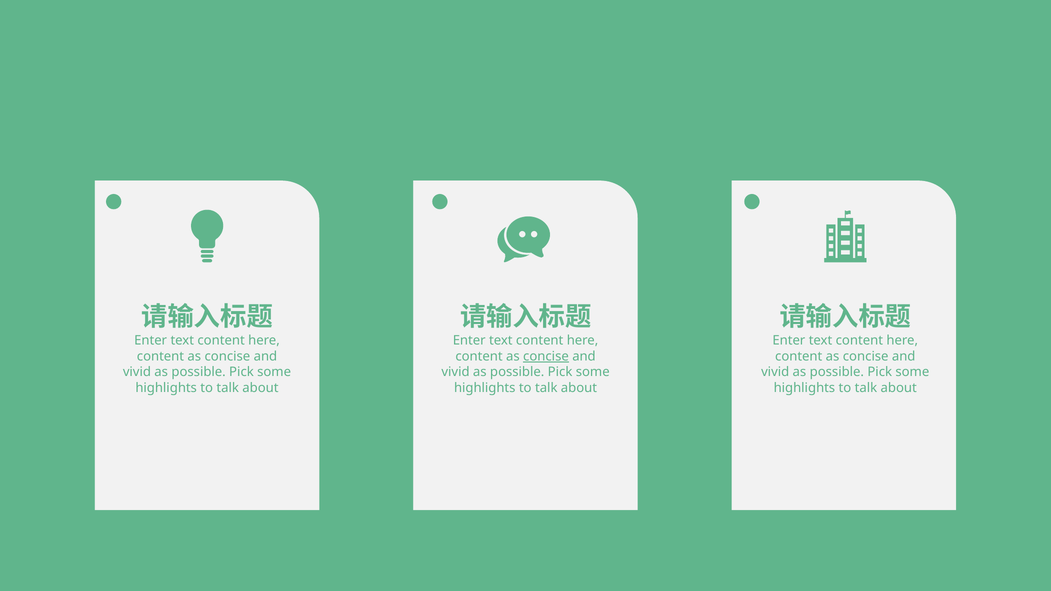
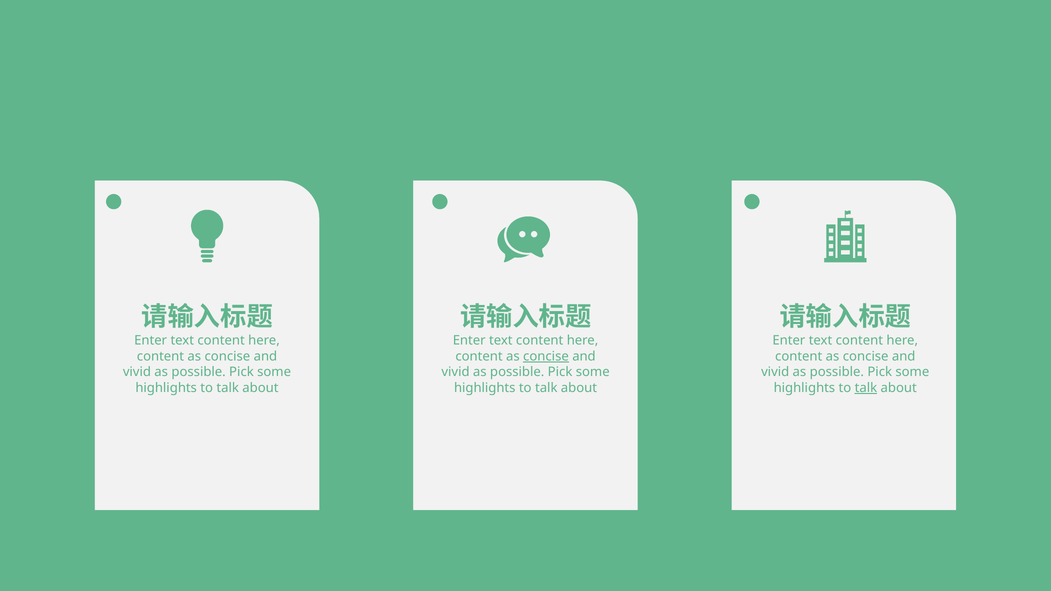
talk at (866, 388) underline: none -> present
